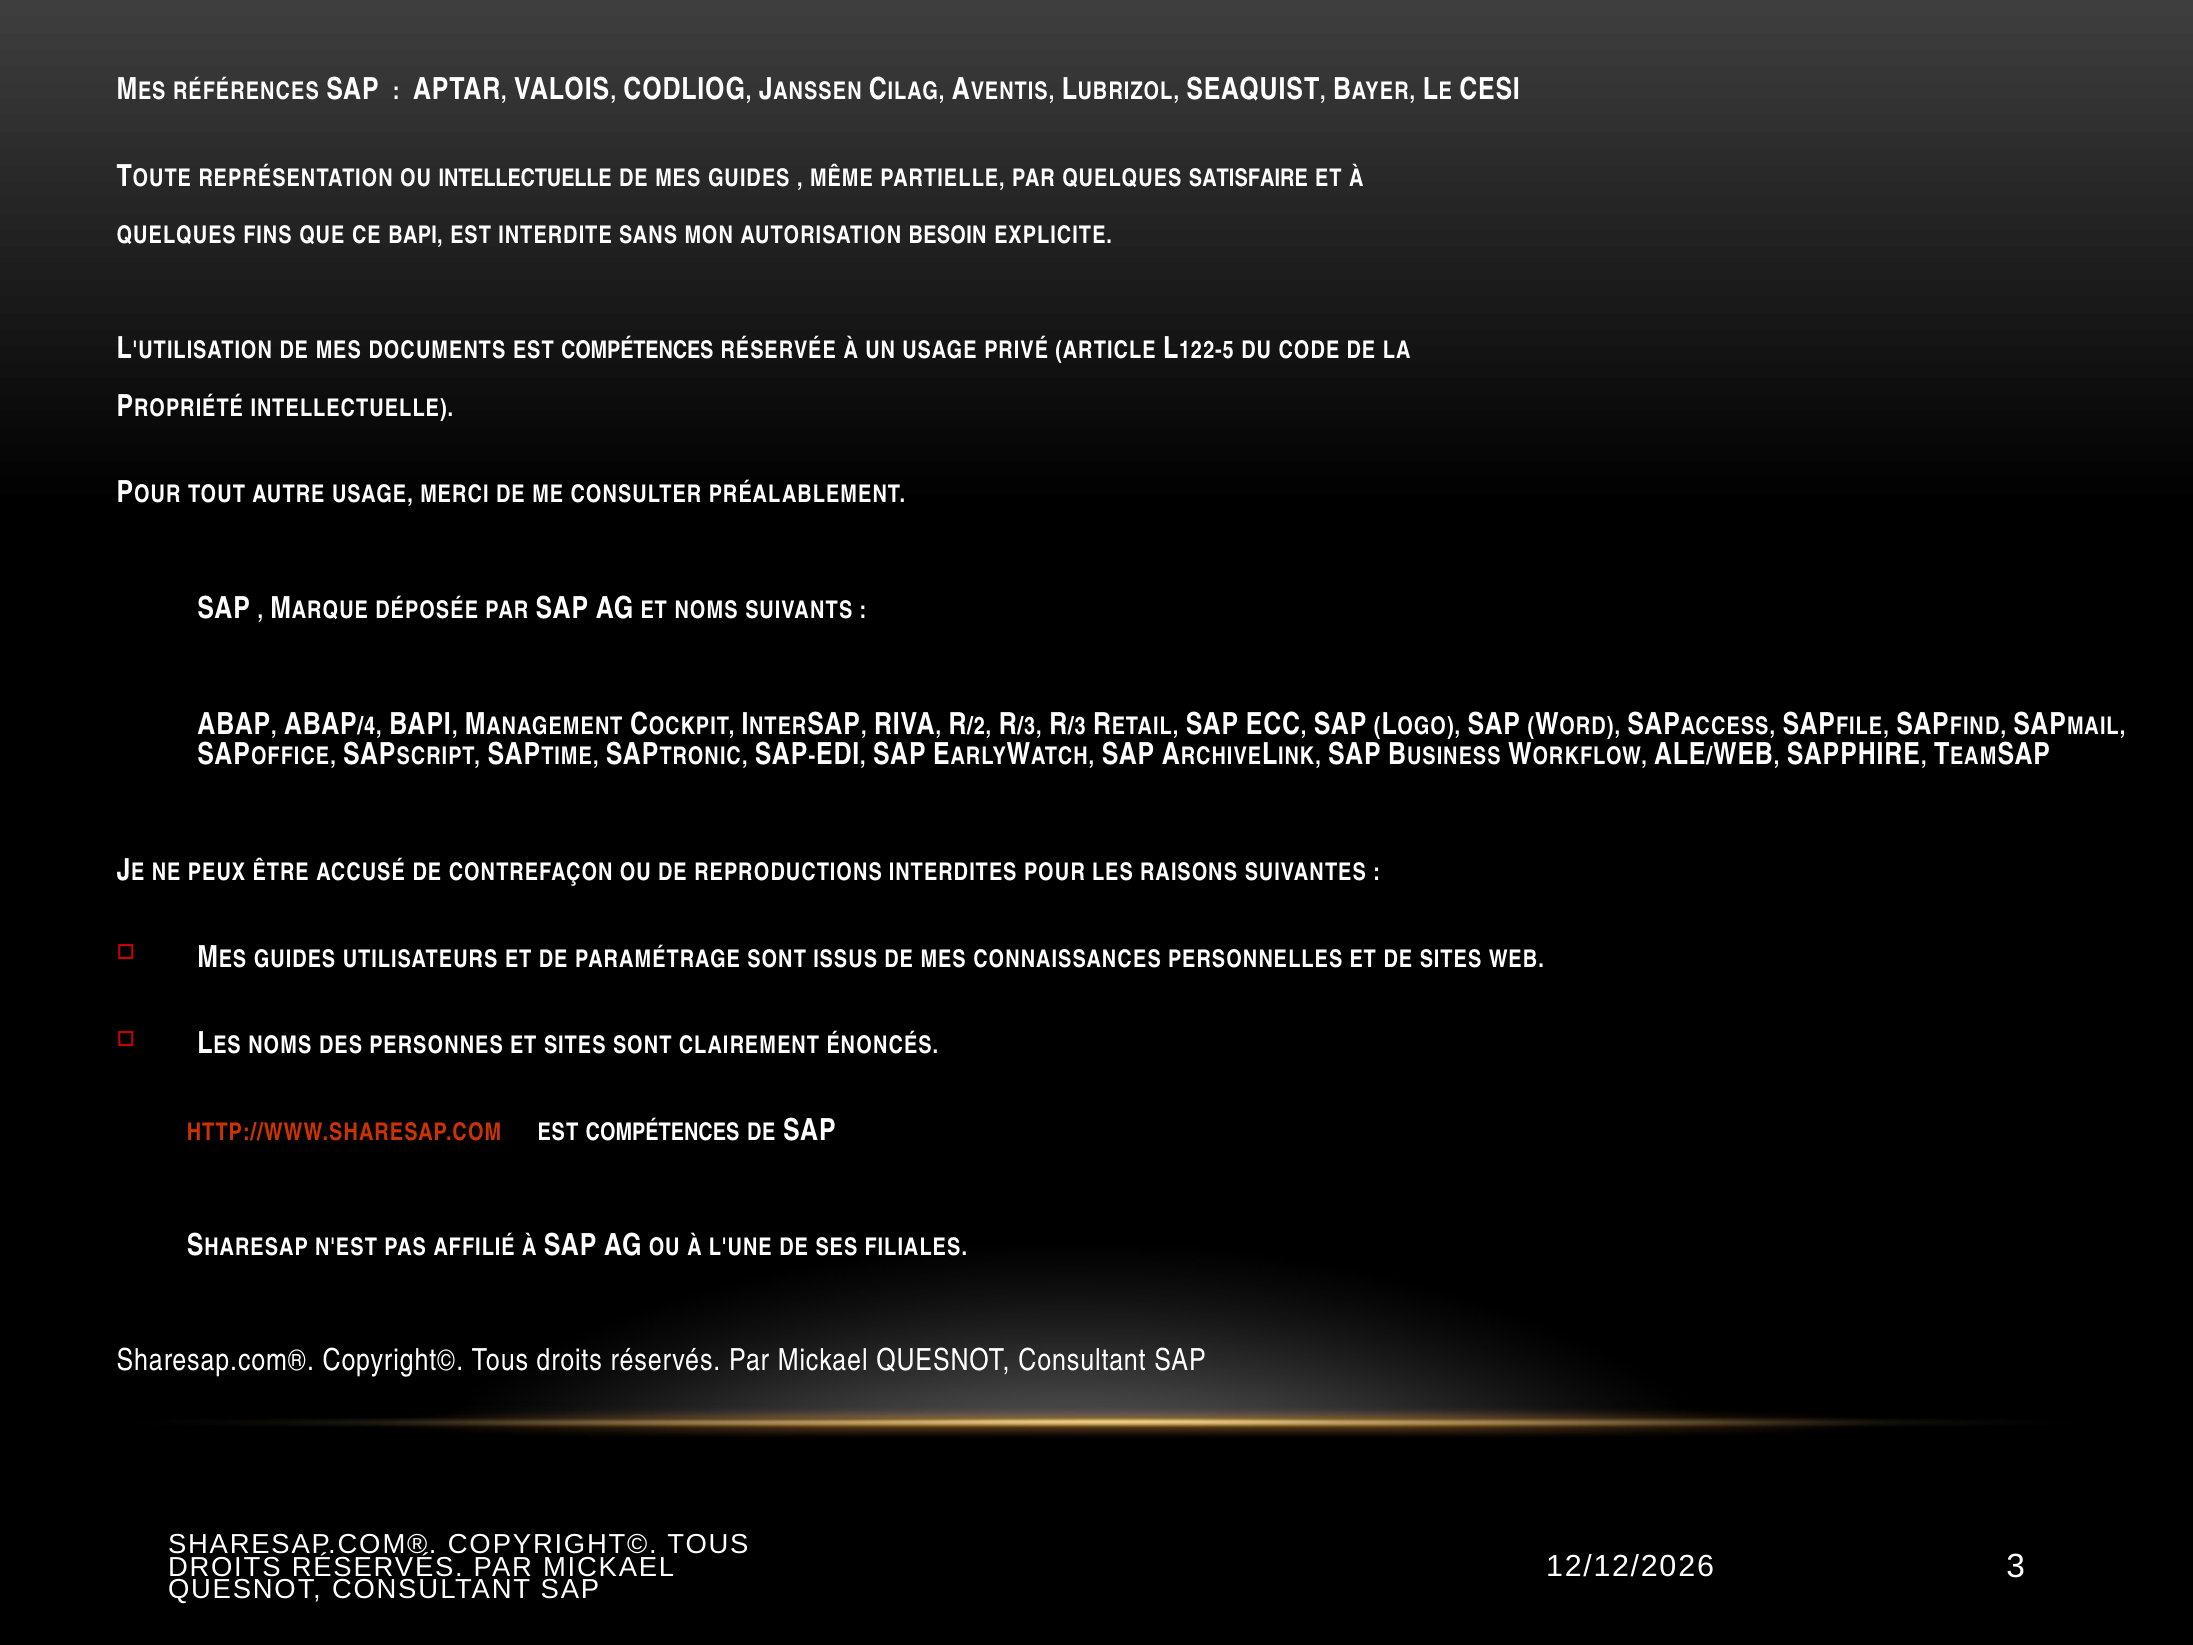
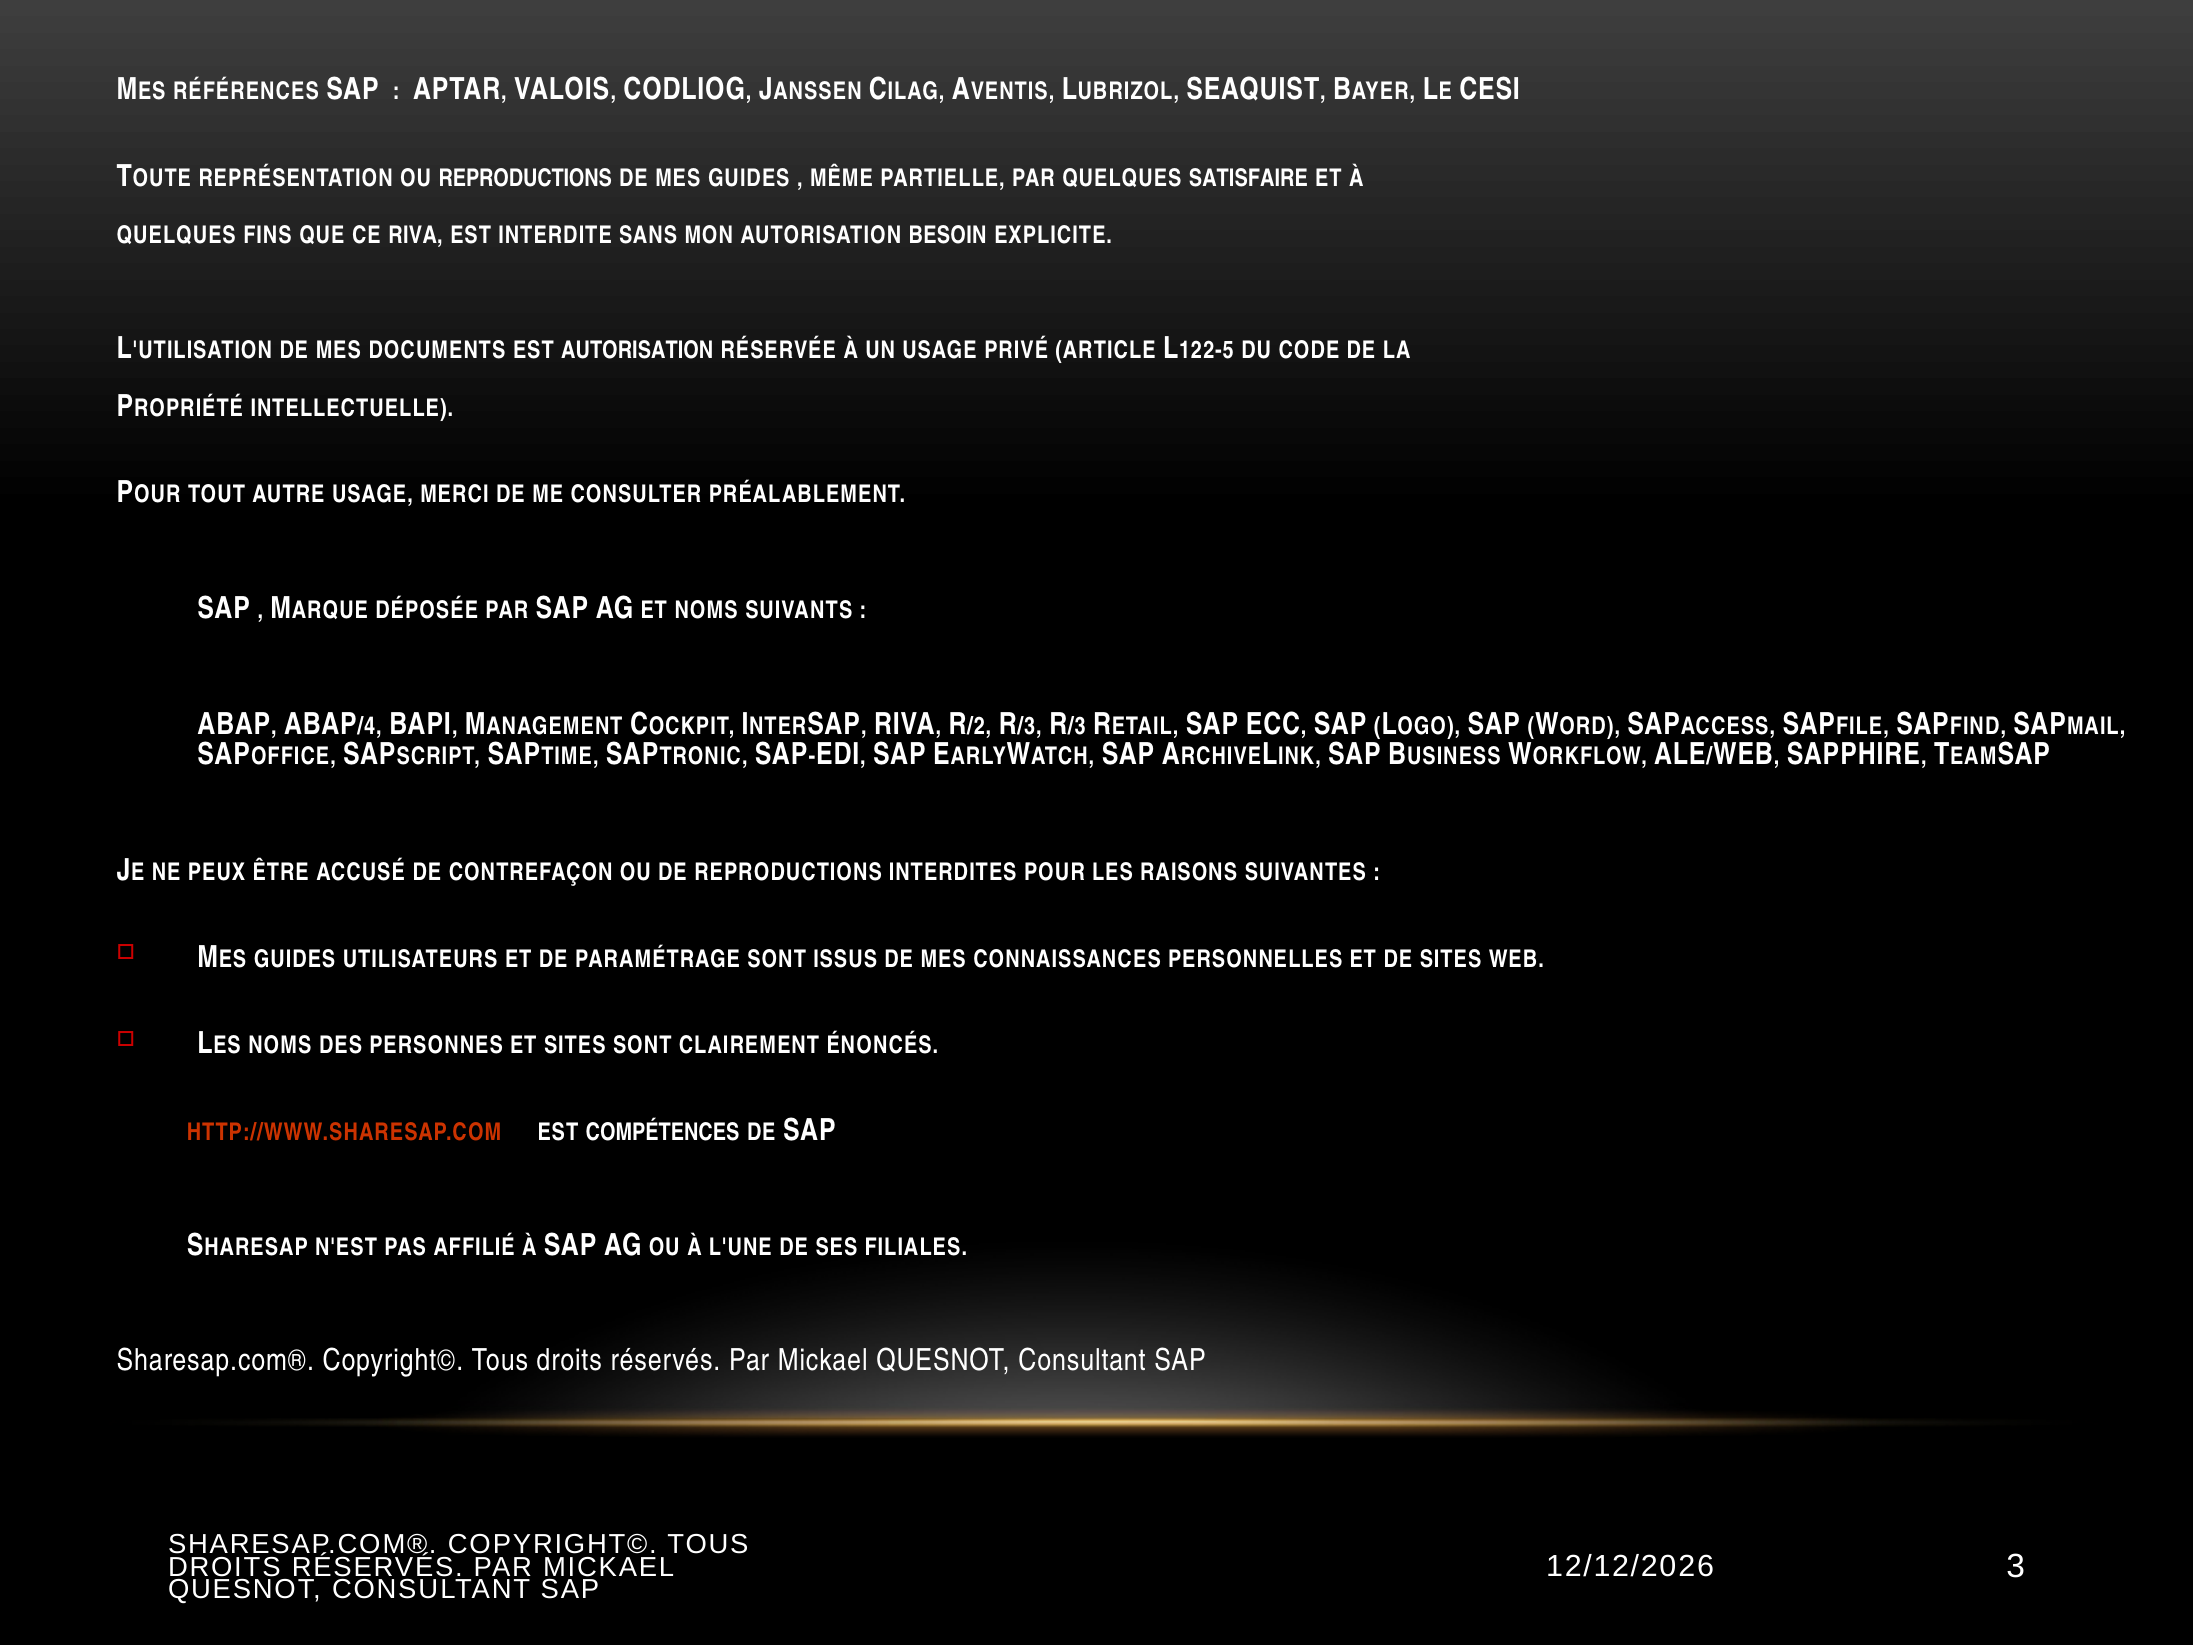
OU INTELLECTUELLE: INTELLECTUELLE -> REPRODUCTIONS
CE BAPI: BAPI -> RIVA
DOCUMENTS EST COMPÉTENCES: COMPÉTENCES -> AUTORISATION
